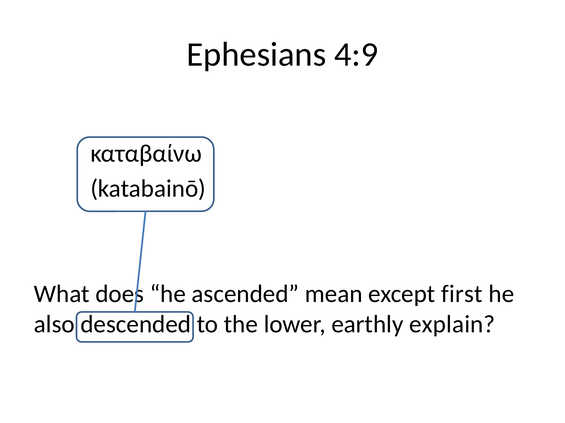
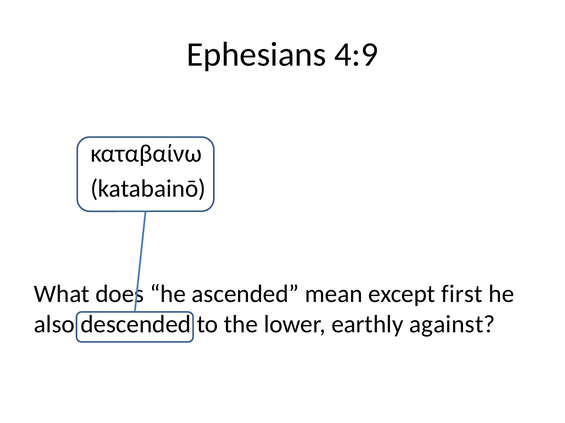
explain: explain -> against
